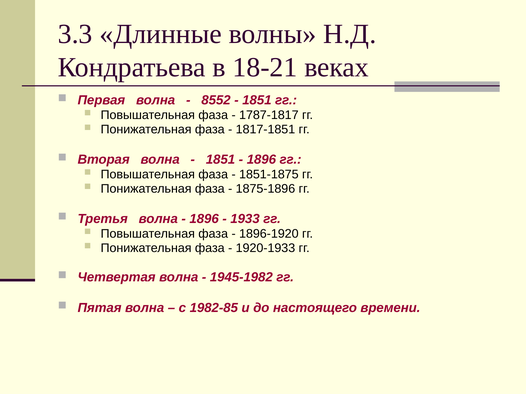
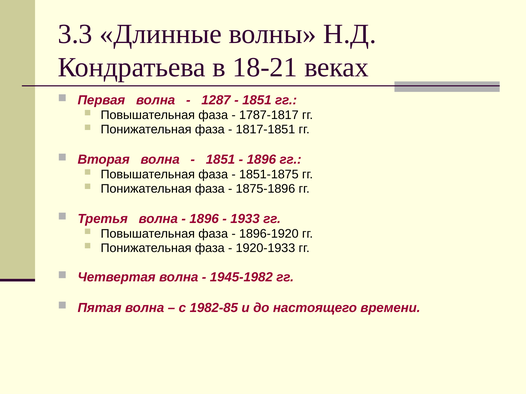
8552: 8552 -> 1287
